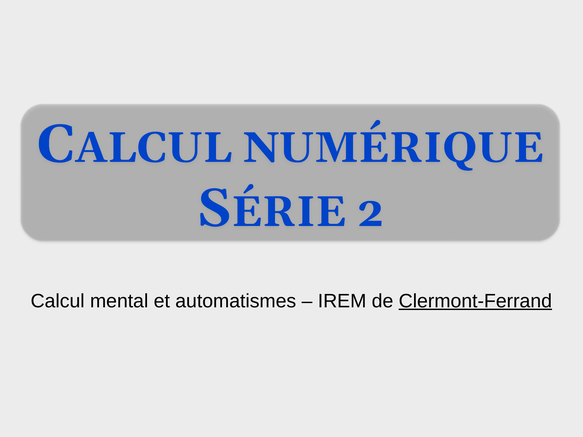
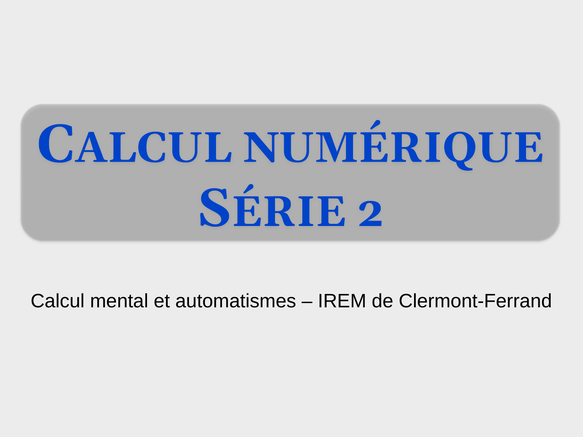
Clermont-Ferrand underline: present -> none
